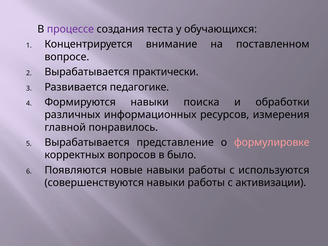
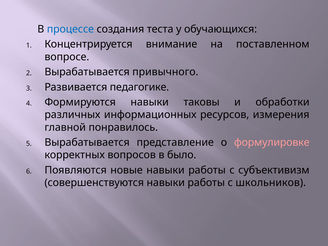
процессе colour: purple -> blue
практически: практически -> привычного
поиска: поиска -> таковы
используются: используются -> субъективизм
активизации: активизации -> школьников
